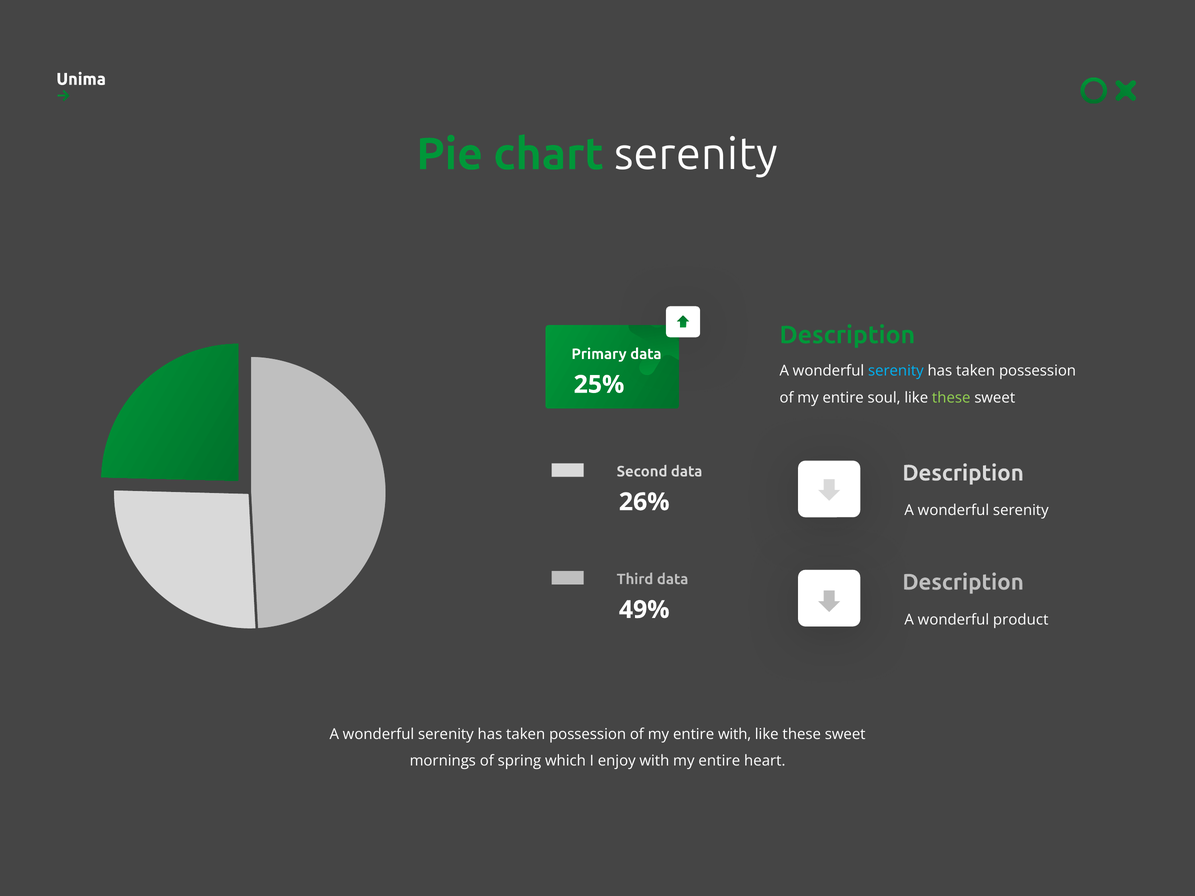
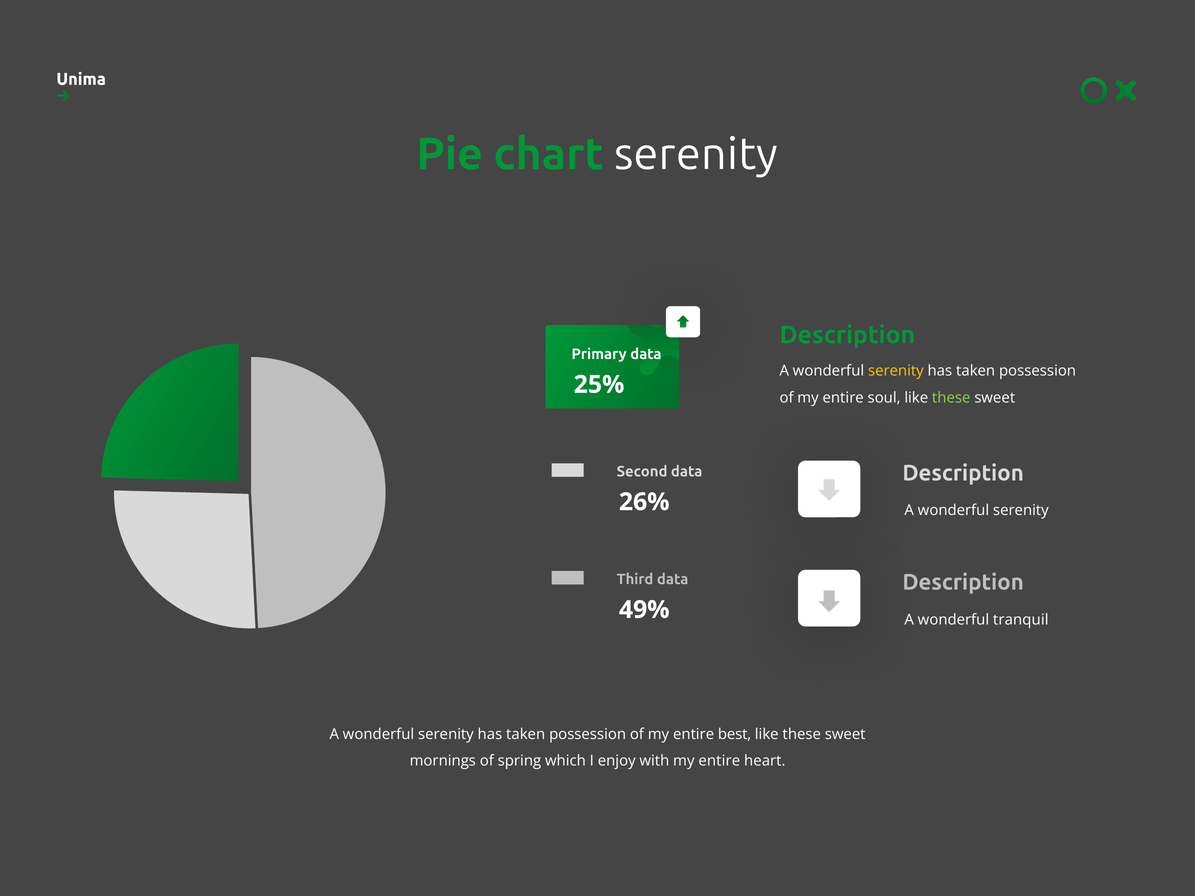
serenity at (896, 371) colour: light blue -> yellow
product: product -> tranquil
entire with: with -> best
